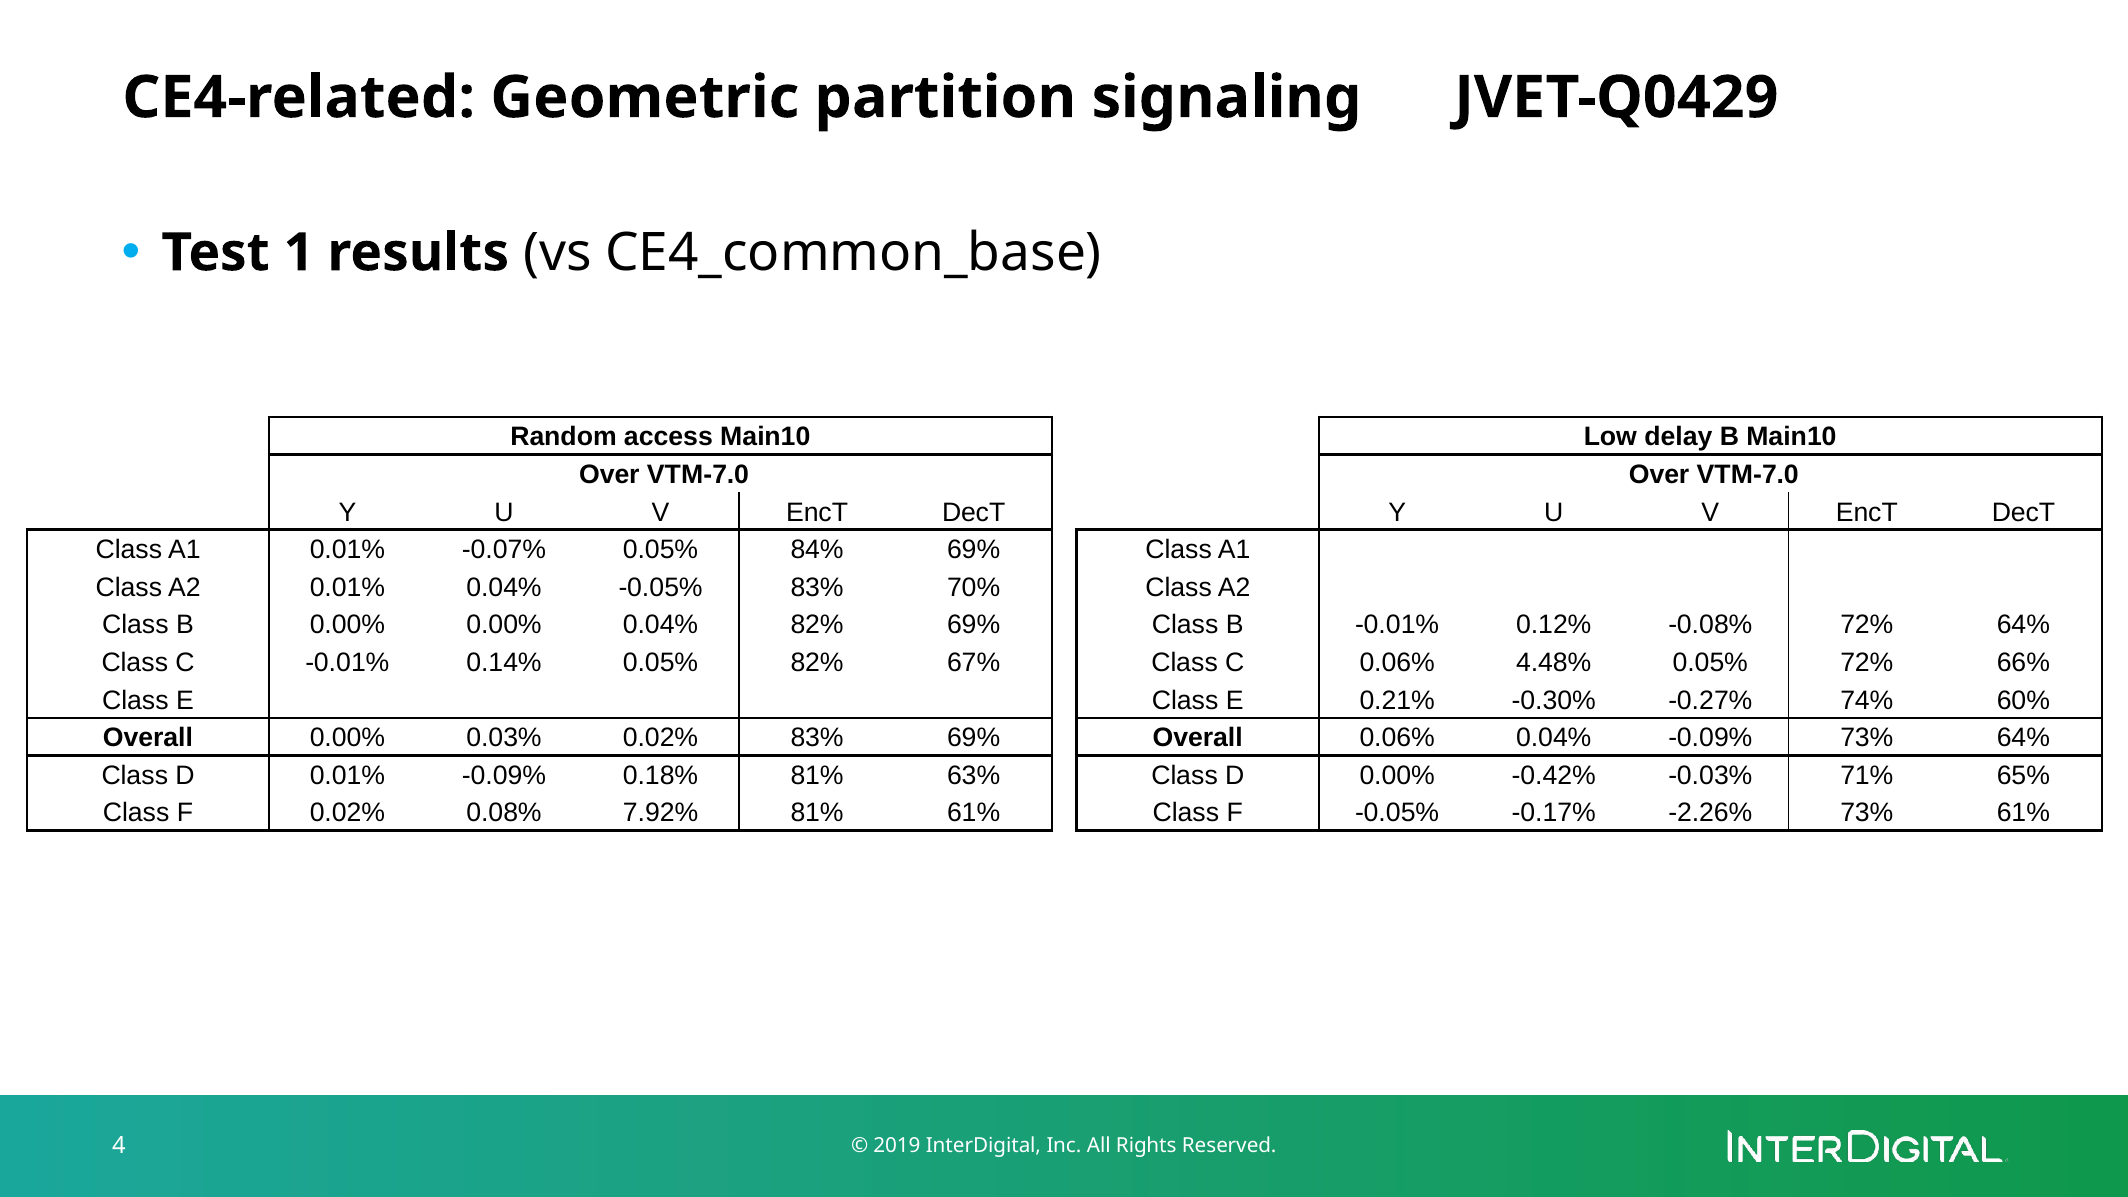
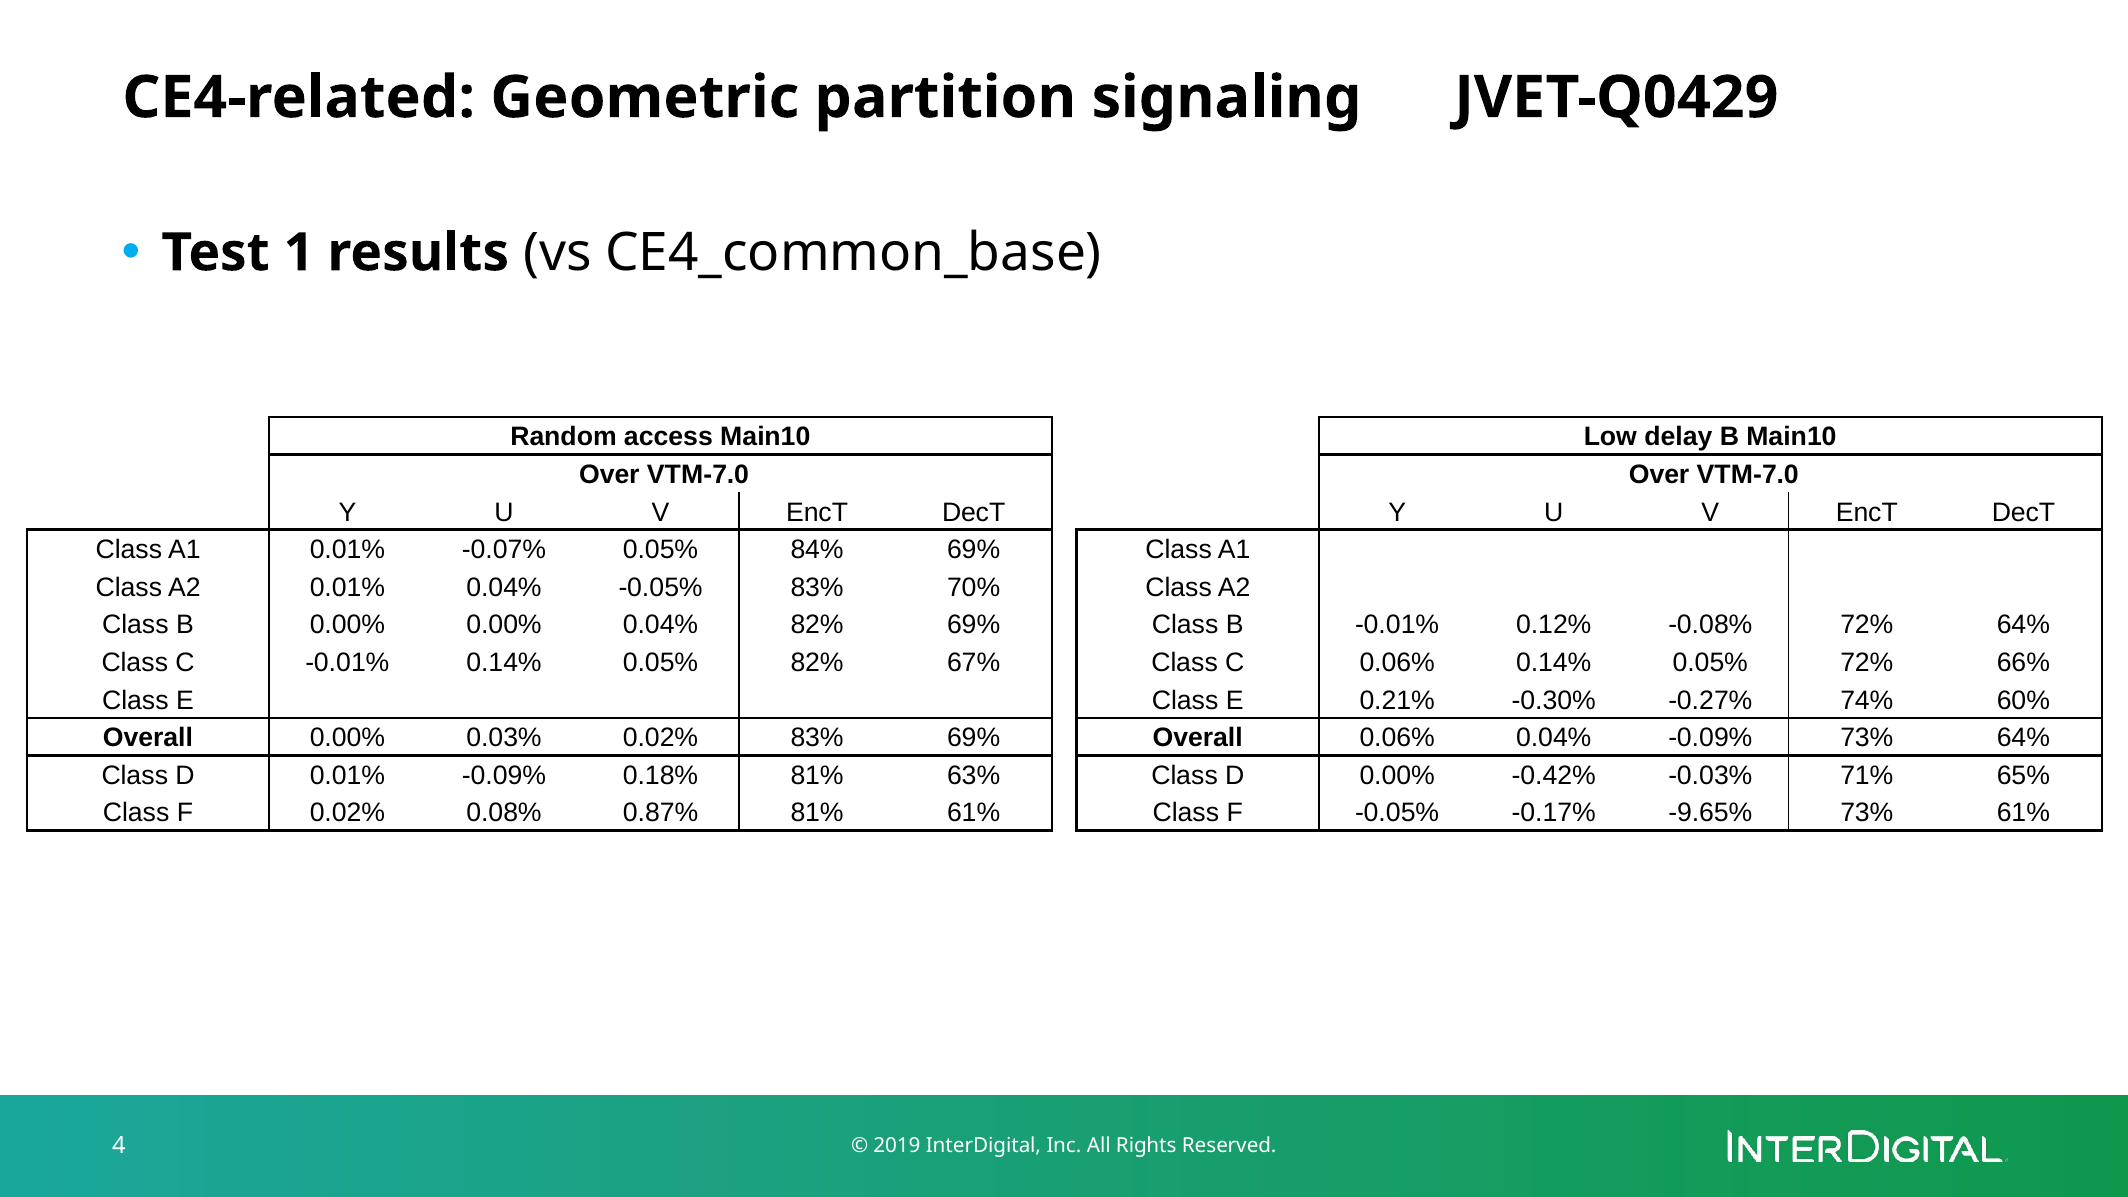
0.06% 4.48%: 4.48% -> 0.14%
7.92%: 7.92% -> 0.87%
-2.26%: -2.26% -> -9.65%
